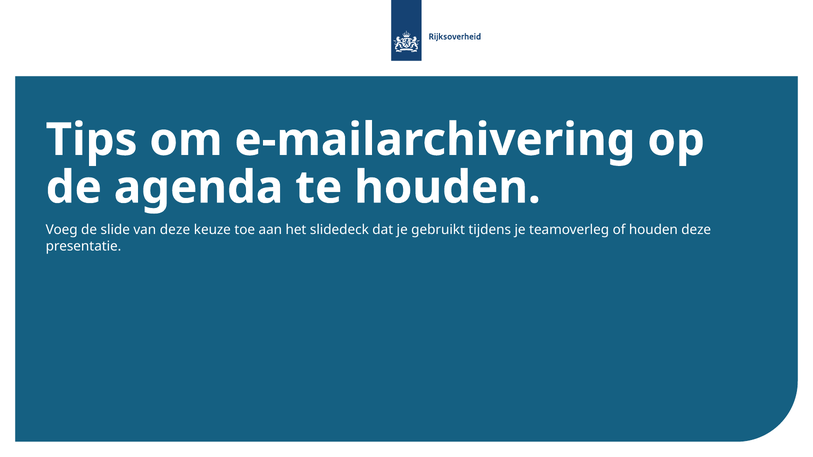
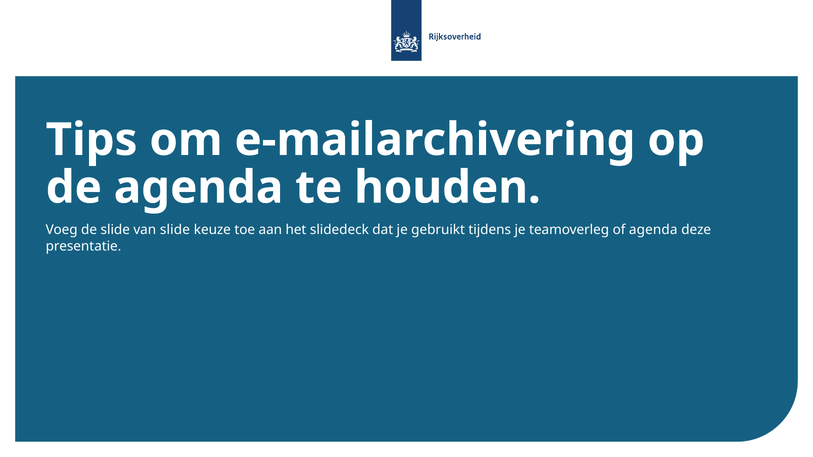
van deze: deze -> slide
of houden: houden -> agenda
